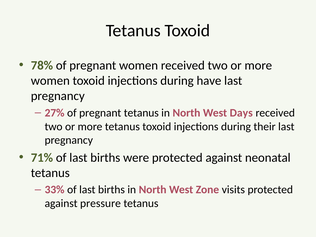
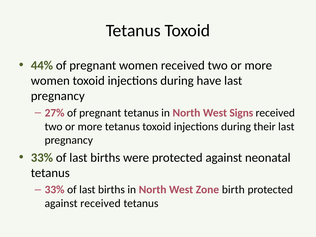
78%: 78% -> 44%
Days: Days -> Signs
71% at (42, 158): 71% -> 33%
visits: visits -> birth
against pressure: pressure -> received
